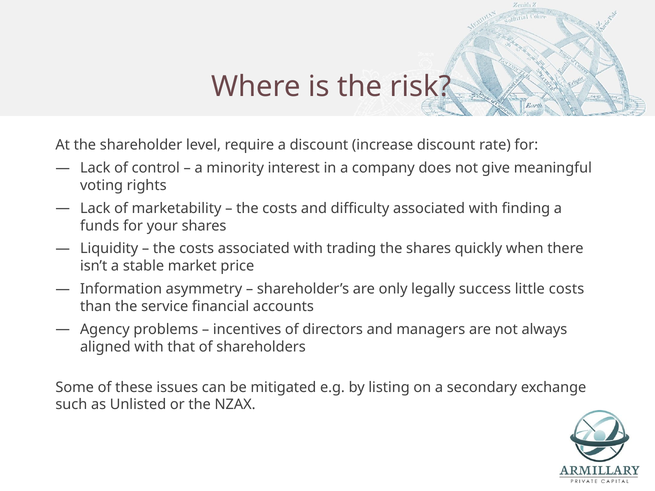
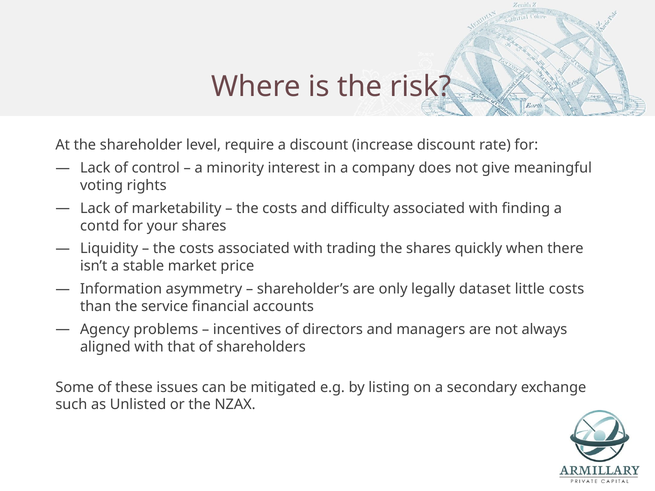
funds: funds -> contd
success: success -> dataset
